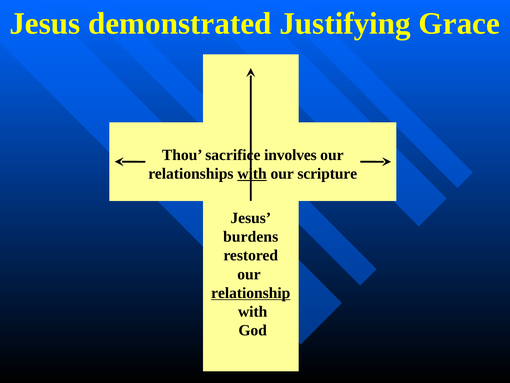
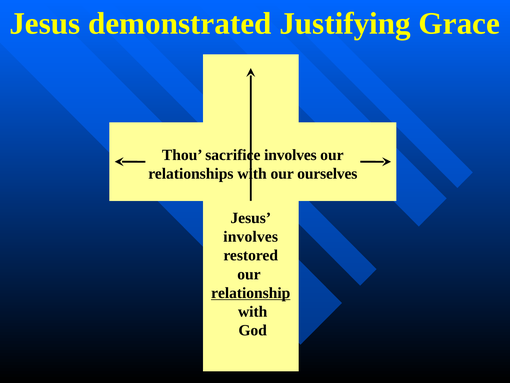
with at (252, 174) underline: present -> none
scripture: scripture -> ourselves
burdens at (251, 236): burdens -> involves
